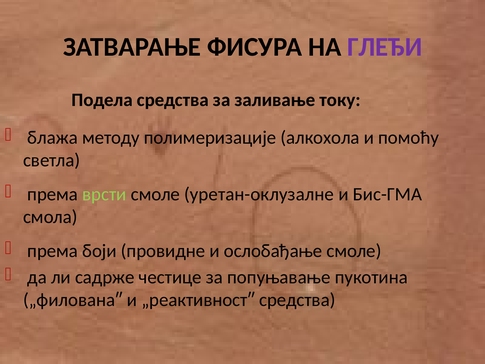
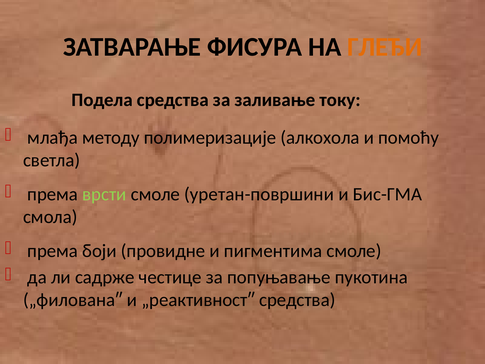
ГЛЕЂИ colour: purple -> orange
блажа: блажа -> млађа
уретан-оклузалне: уретан-оклузалне -> уретан-површини
ослобађање: ослобађање -> пигментима
